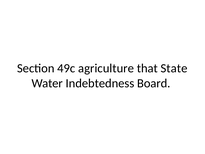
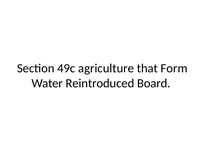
State: State -> Form
Indebtedness: Indebtedness -> Reintroduced
